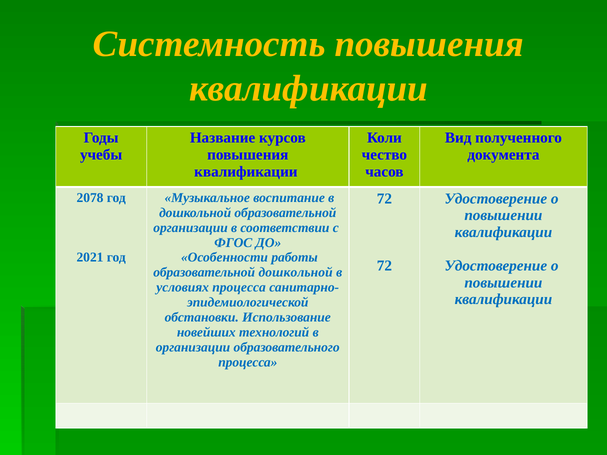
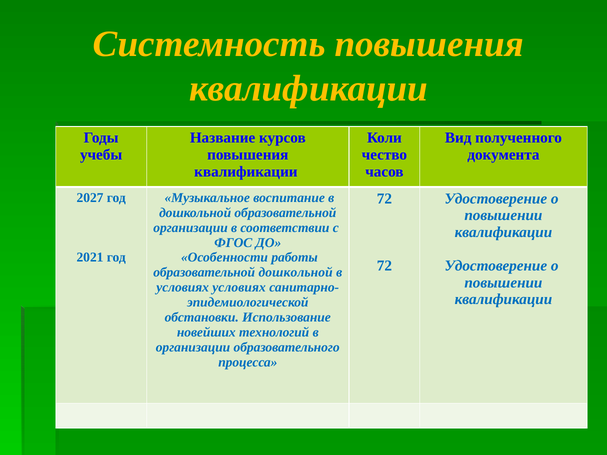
2078: 2078 -> 2027
условиях процесса: процесса -> условиях
